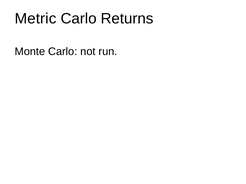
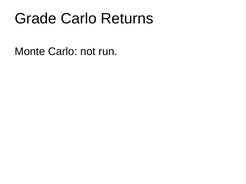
Metric: Metric -> Grade
